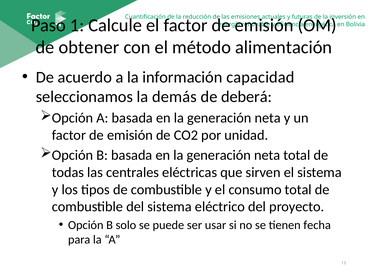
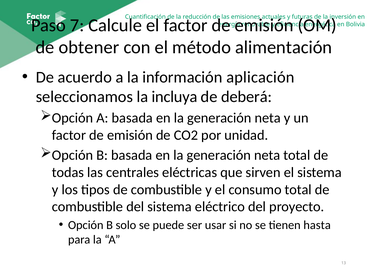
1: 1 -> 7
capacidad: capacidad -> aplicación
demás: demás -> incluya
fecha: fecha -> hasta
